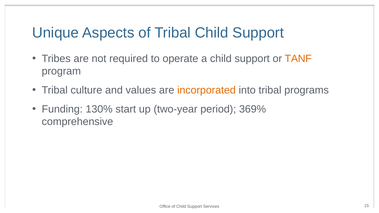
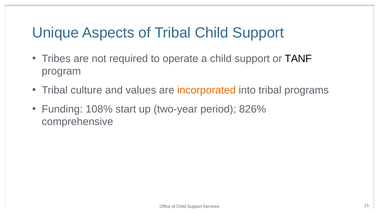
TANF colour: orange -> black
130%: 130% -> 108%
369%: 369% -> 826%
